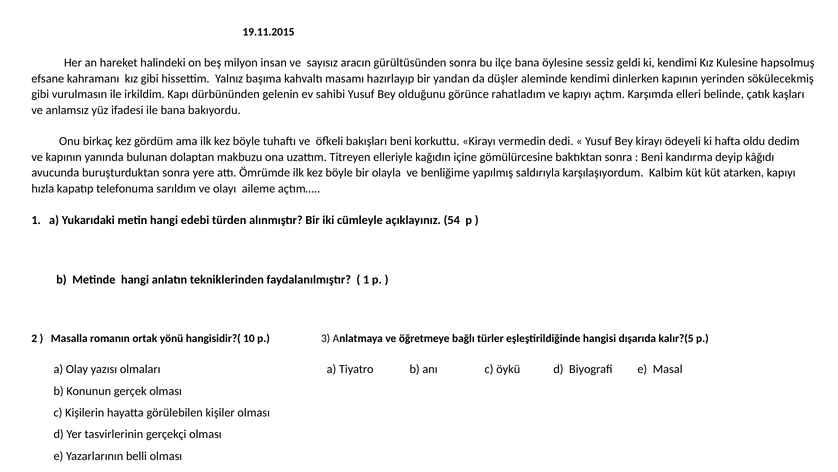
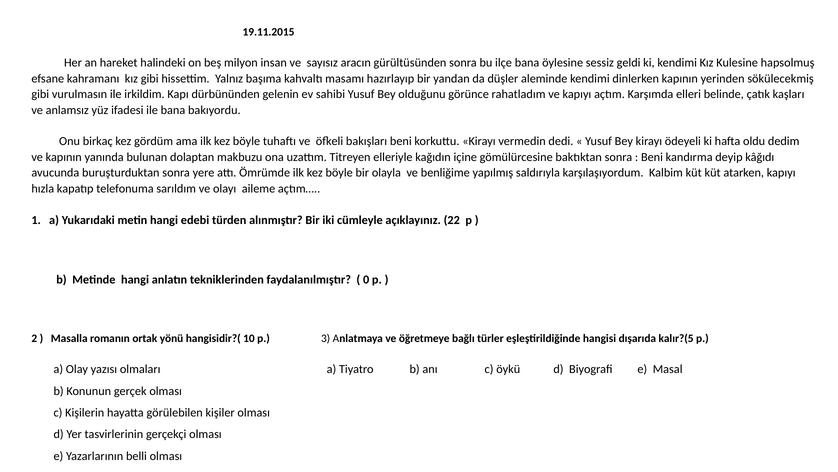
54: 54 -> 22
1 at (366, 279): 1 -> 0
